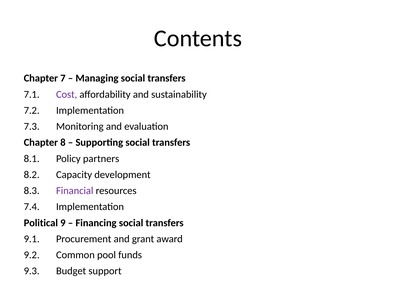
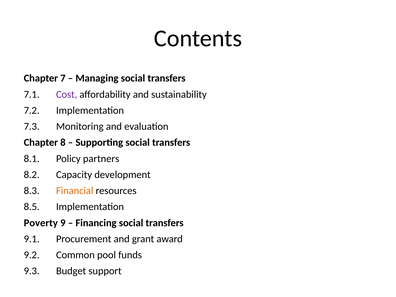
Financial colour: purple -> orange
7.4: 7.4 -> 8.5
Political: Political -> Poverty
